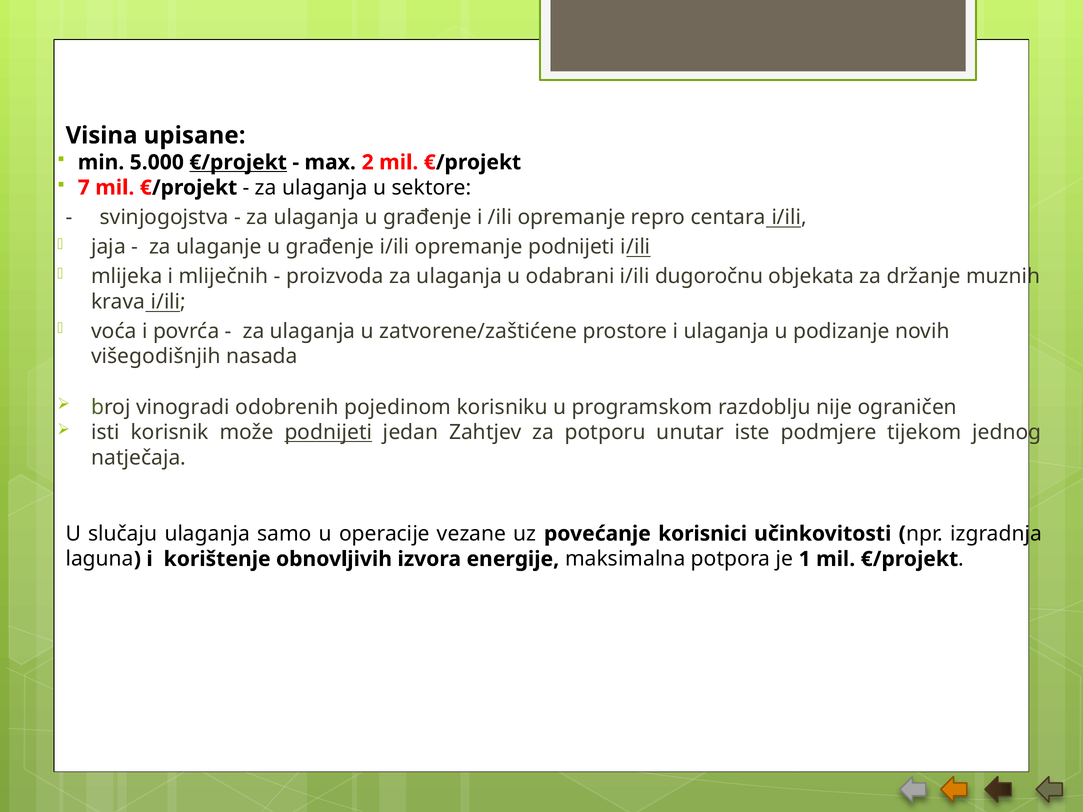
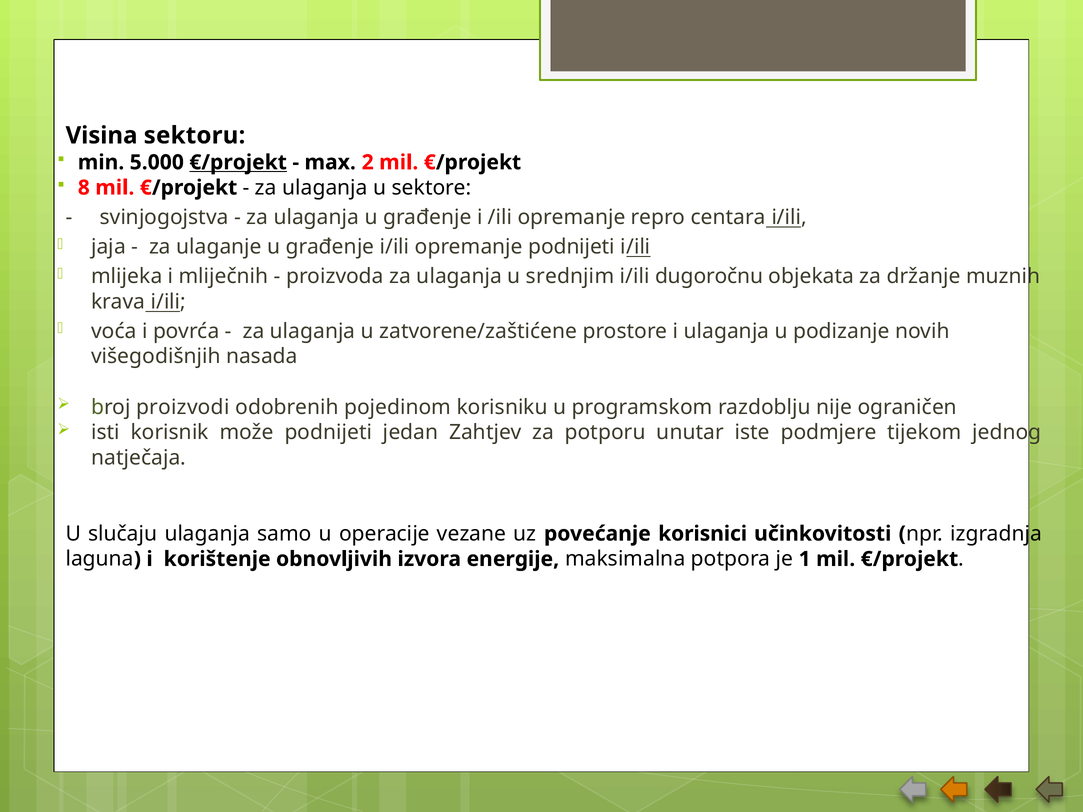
upisane: upisane -> sektoru
7: 7 -> 8
odabrani: odabrani -> srednjim
vinogradi: vinogradi -> proizvodi
podnijeti at (328, 433) underline: present -> none
